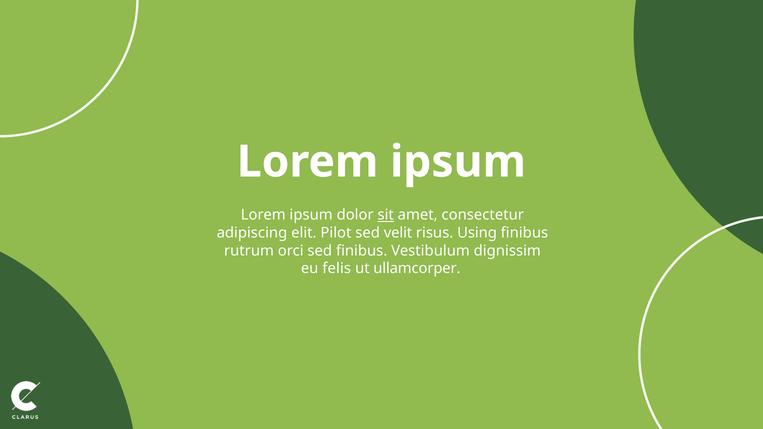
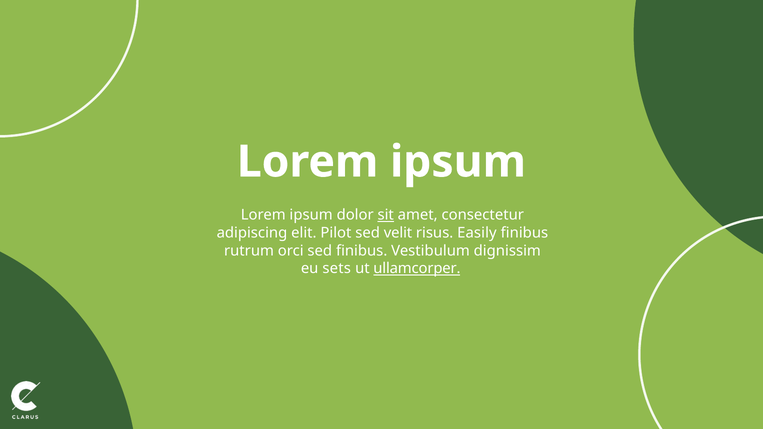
Using: Using -> Easily
felis: felis -> sets
ullamcorper underline: none -> present
